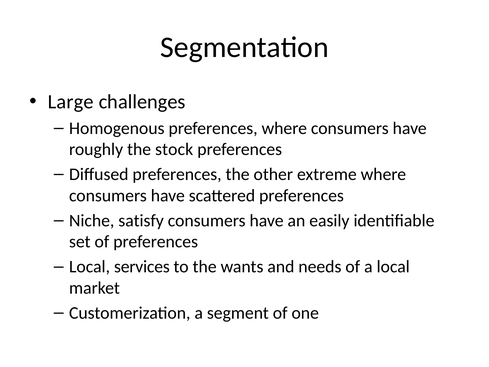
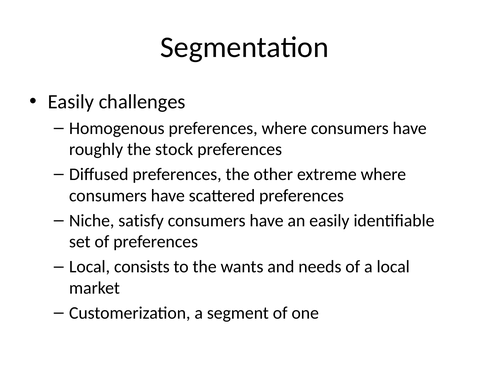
Large at (71, 102): Large -> Easily
services: services -> consists
